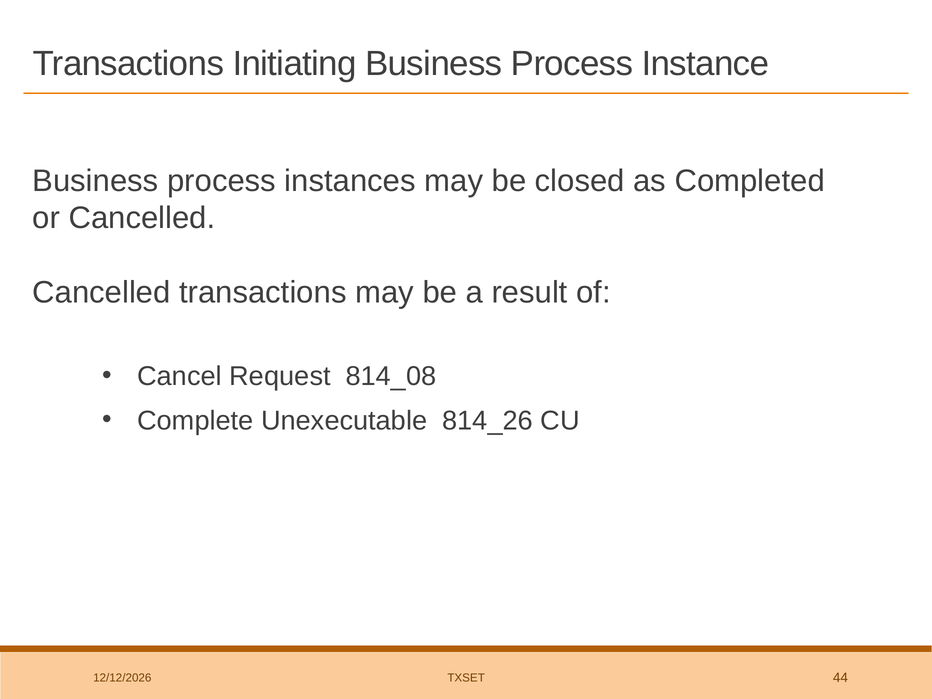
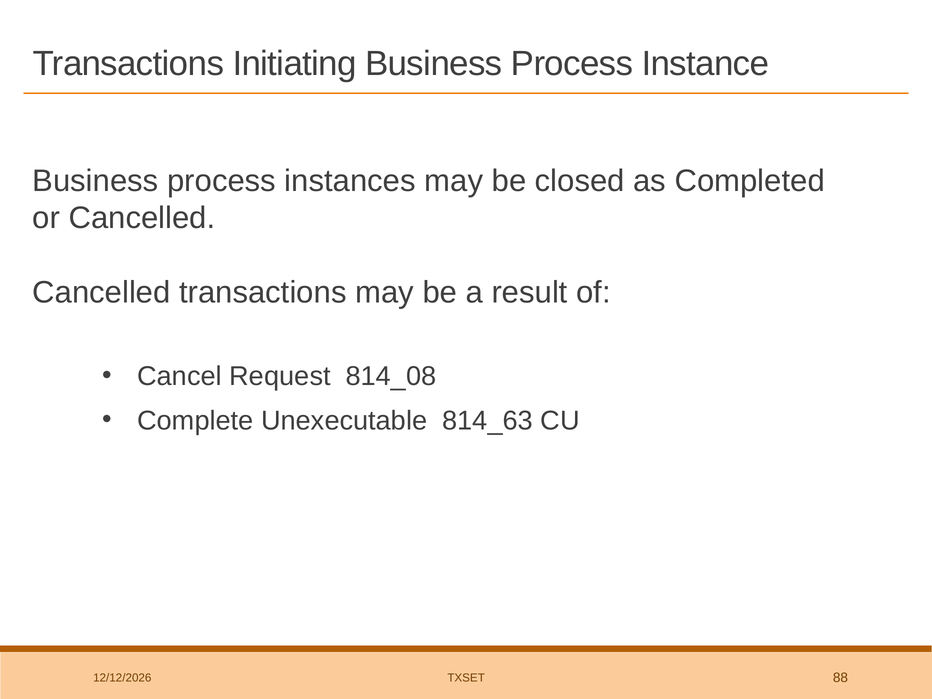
814_26: 814_26 -> 814_63
44: 44 -> 88
